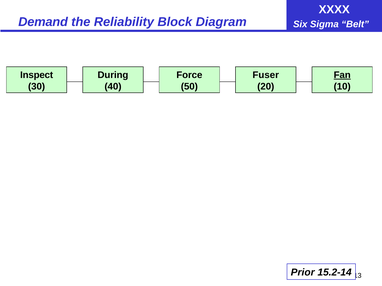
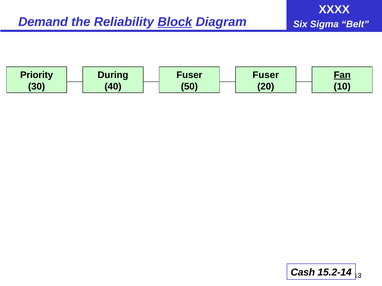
Block underline: none -> present
Inspect: Inspect -> Priority
Force at (189, 75): Force -> Fuser
Prior: Prior -> Cash
